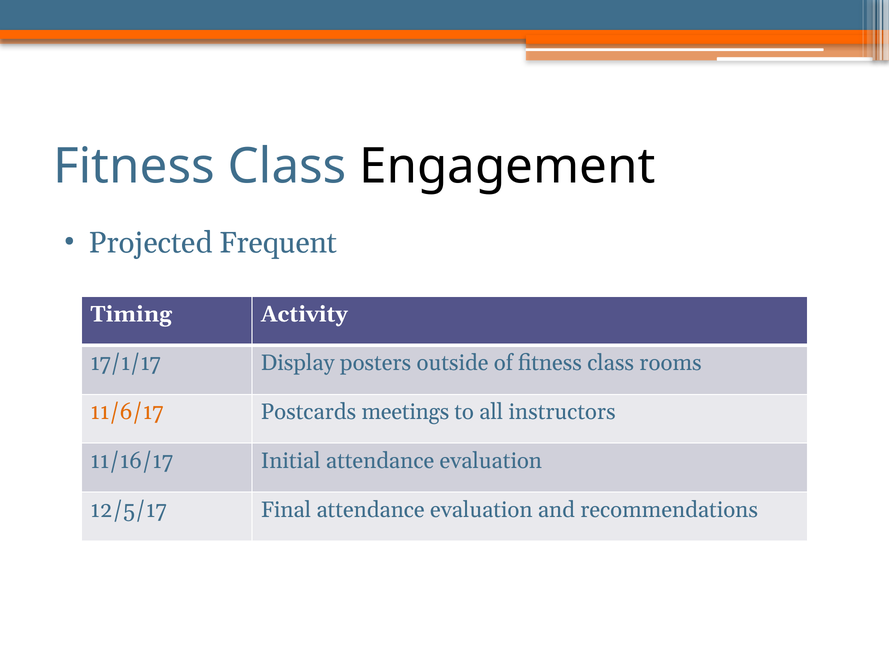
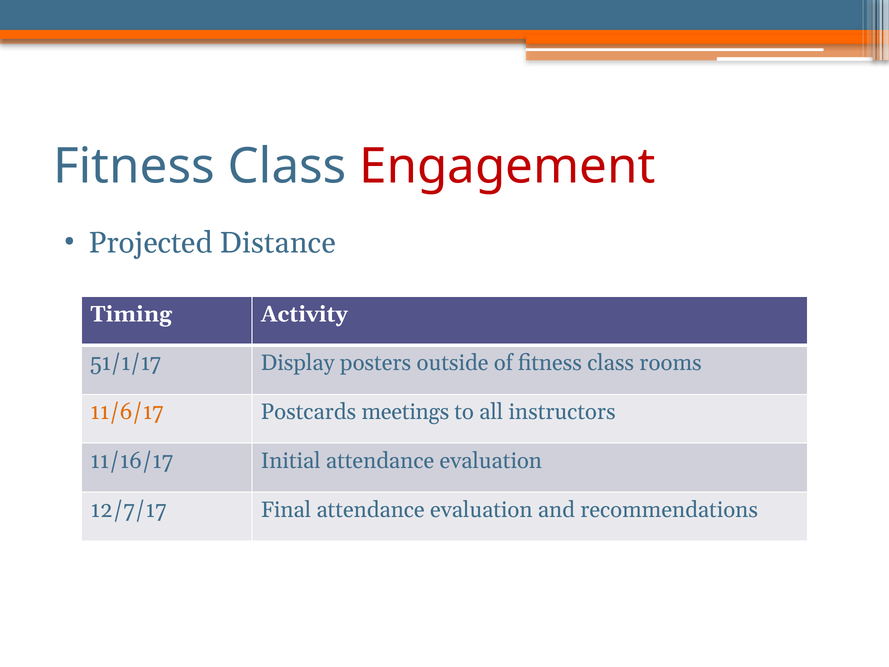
Engagement colour: black -> red
Frequent: Frequent -> Distance
17/1/17: 17/1/17 -> 51/1/17
12/5/17: 12/5/17 -> 12/7/17
